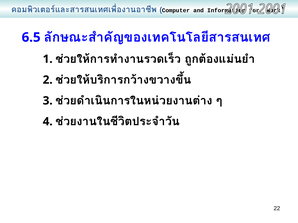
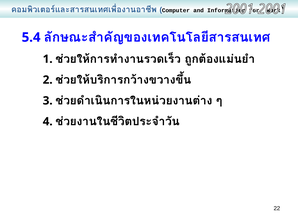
6.5: 6.5 -> 5.4
